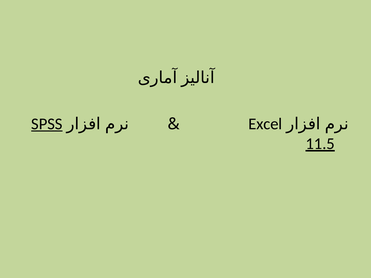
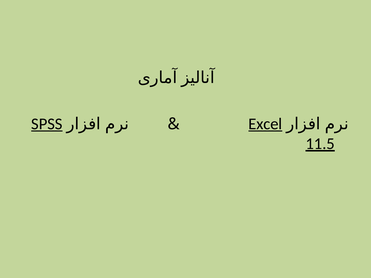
Excel underline: none -> present
